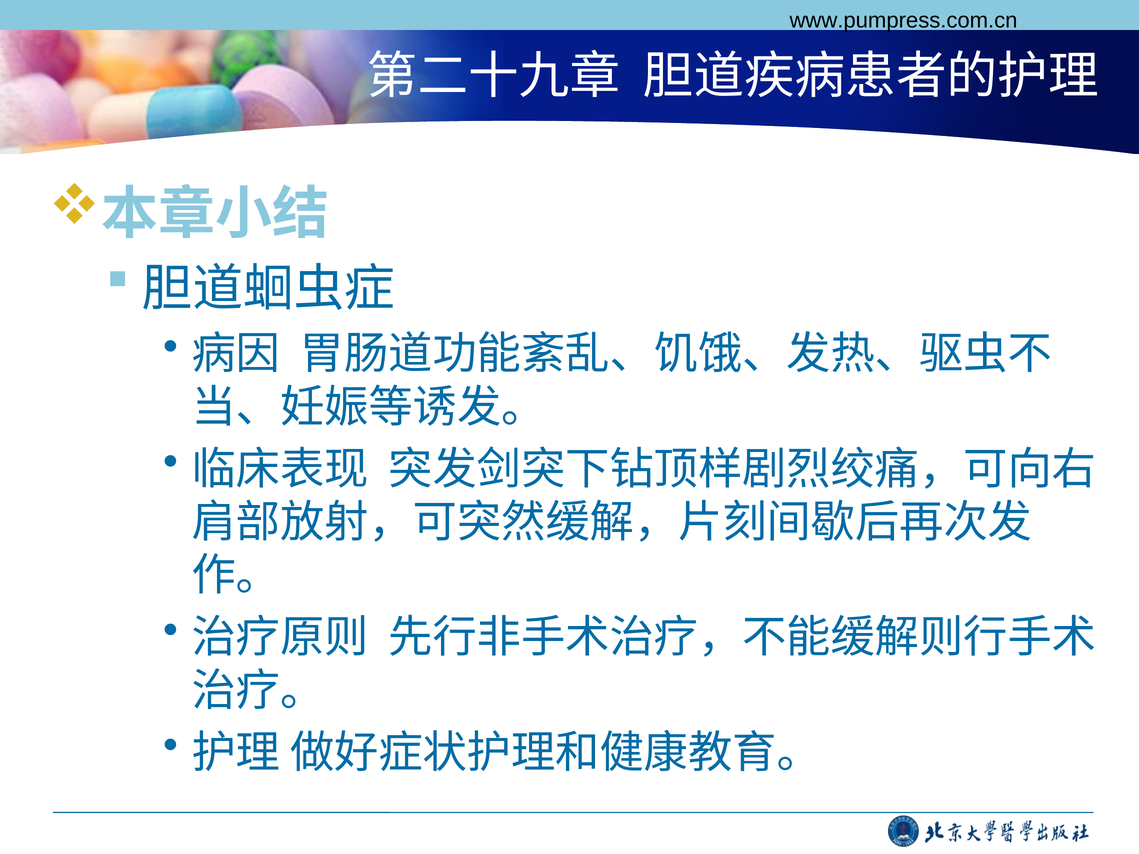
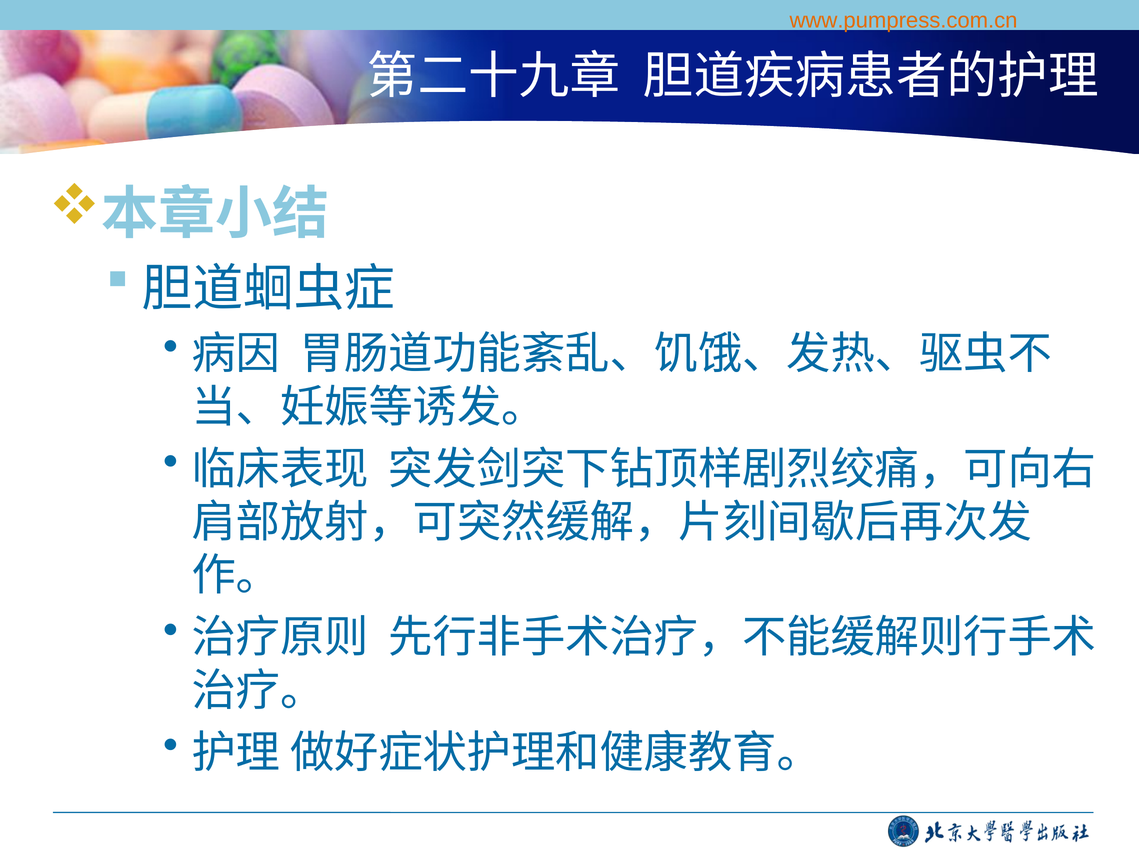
www.pumpress.com.cn colour: black -> orange
